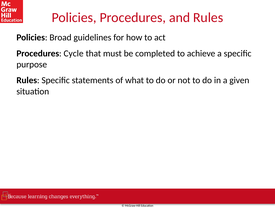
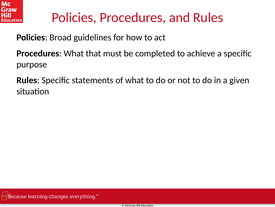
Procedures Cycle: Cycle -> What
